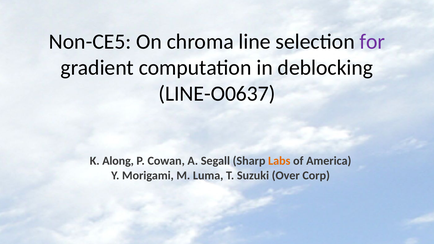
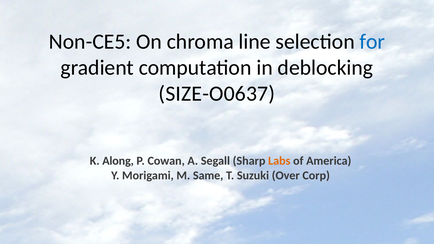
for at (372, 42) colour: purple -> blue
LINE-O0637: LINE-O0637 -> SIZE-O0637
Luma: Luma -> Same
